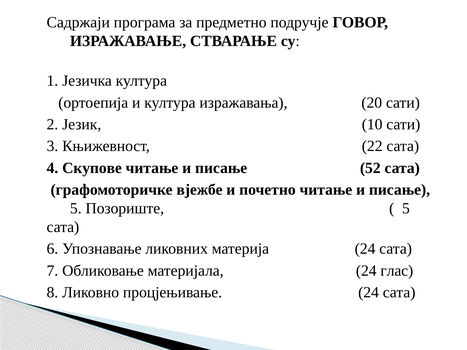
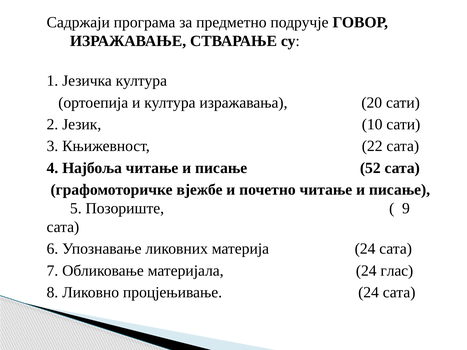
Скупове: Скупове -> Најбоља
5 at (406, 208): 5 -> 9
